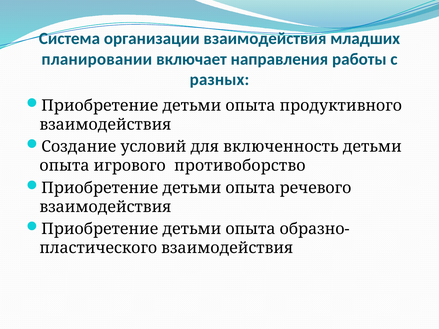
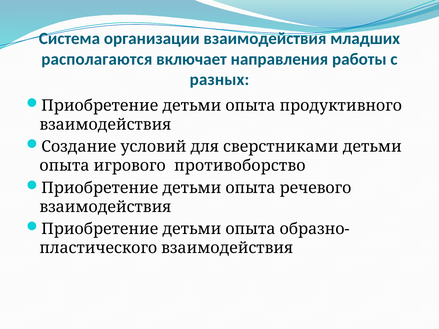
планировании: планировании -> располагаются
включенность: включенность -> сверстниками
